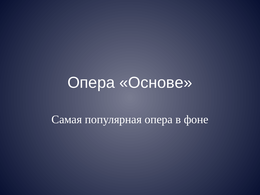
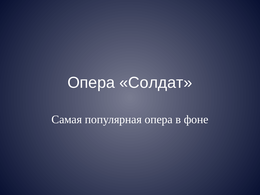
Основе: Основе -> Солдат
